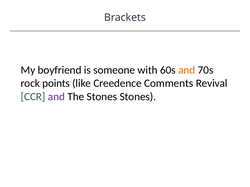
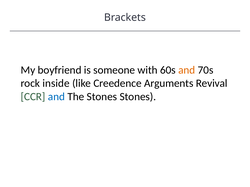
points: points -> inside
Comments: Comments -> Arguments
and at (56, 97) colour: purple -> blue
